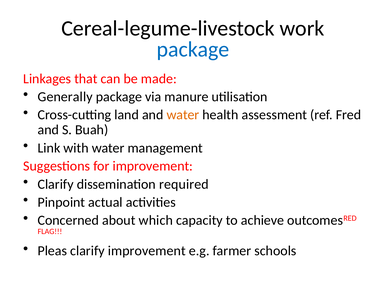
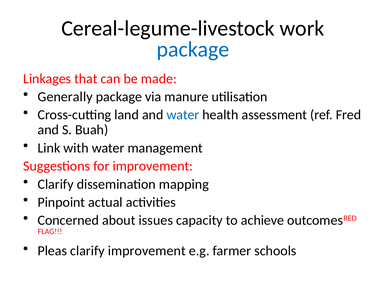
water at (183, 115) colour: orange -> blue
required: required -> mapping
which: which -> issues
